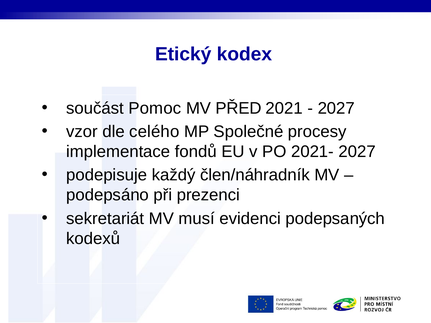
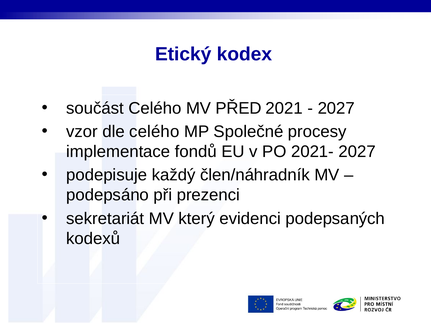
součást Pomoc: Pomoc -> Celého
musí: musí -> který
